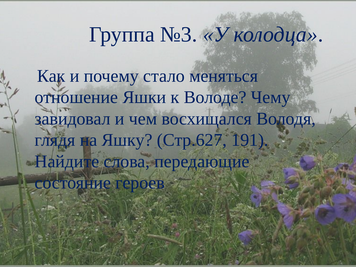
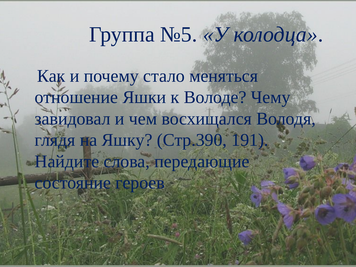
№3: №3 -> №5
Стр.627: Стр.627 -> Стр.390
